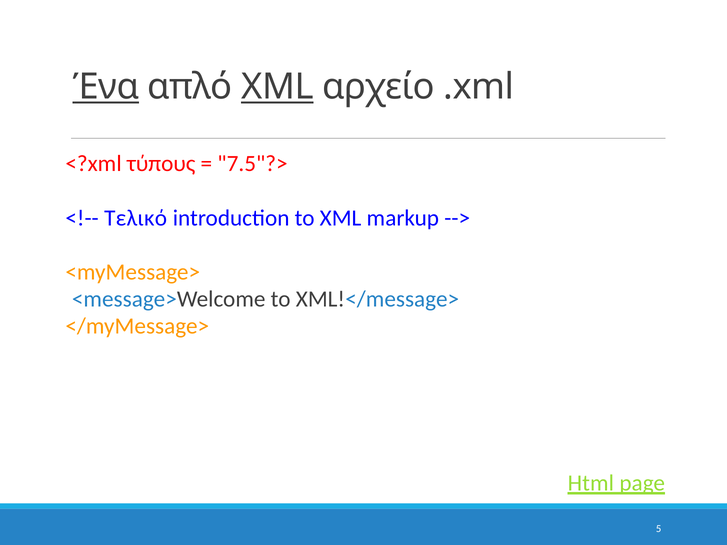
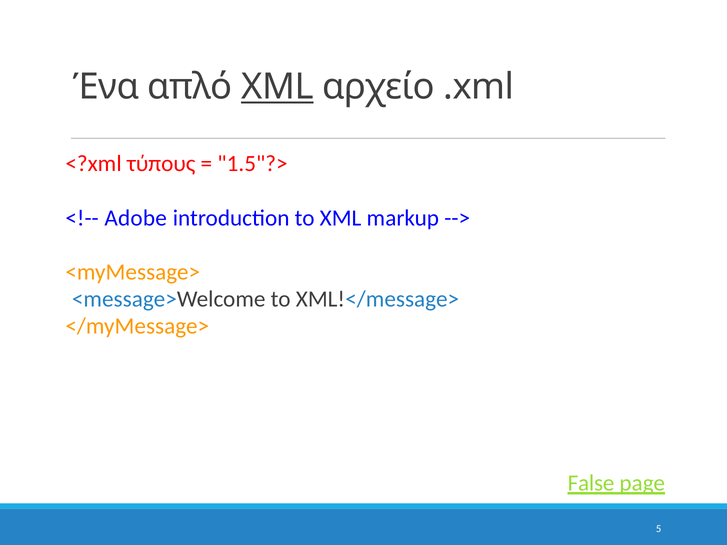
Ένα underline: present -> none
7.5"?>: 7.5"?> -> 1.5"?>
Τελικό: Τελικό -> Adobe
Html: Html -> False
